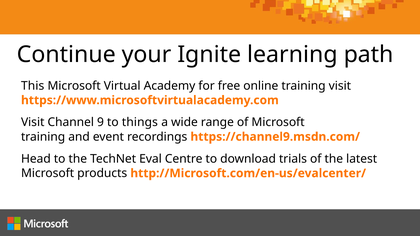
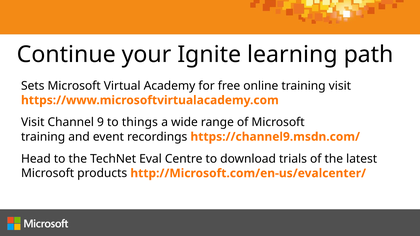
This: This -> Sets
